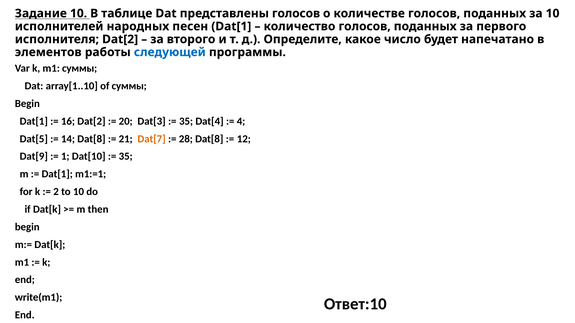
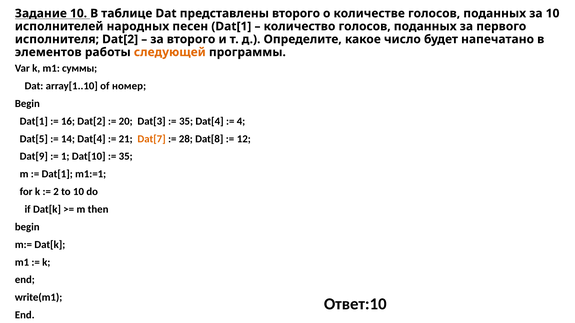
представлены голосов: голосов -> второго
следующей colour: blue -> orange
of суммы: суммы -> номер
14 Dat[8: Dat[8 -> Dat[4
